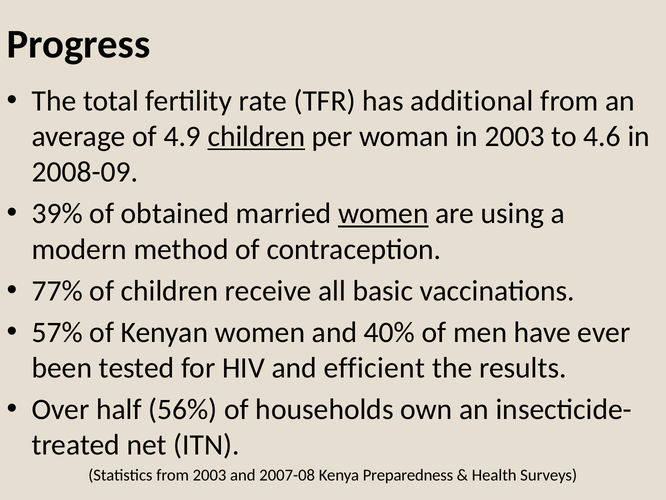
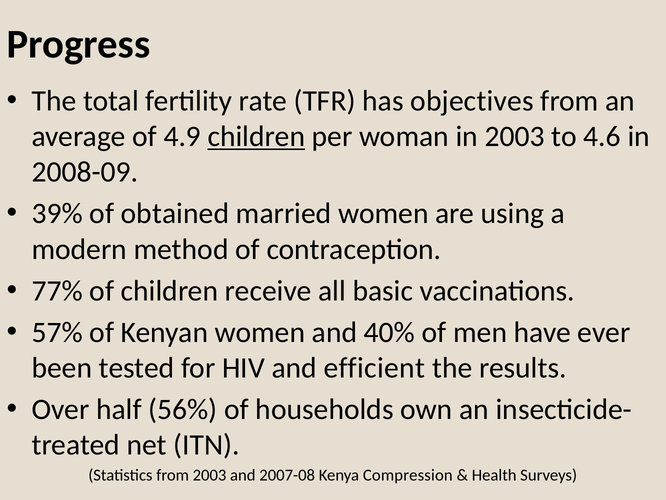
additional: additional -> objectives
women at (383, 213) underline: present -> none
Preparedness: Preparedness -> Compression
